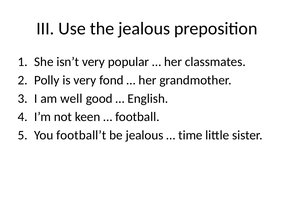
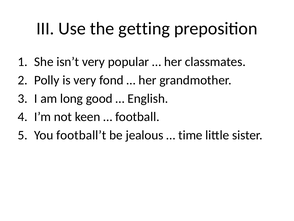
the jealous: jealous -> getting
well: well -> long
